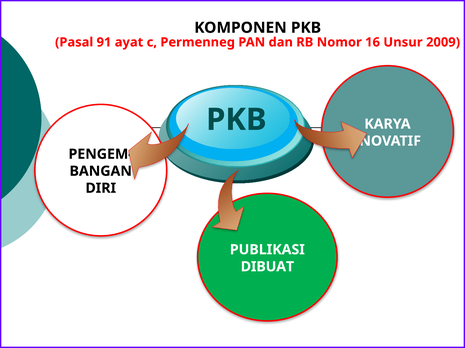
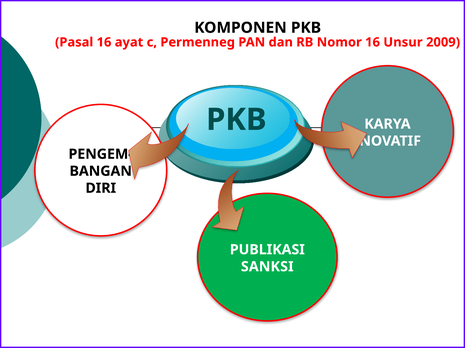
Pasal 91: 91 -> 16
DIBUAT: DIBUAT -> SANKSI
